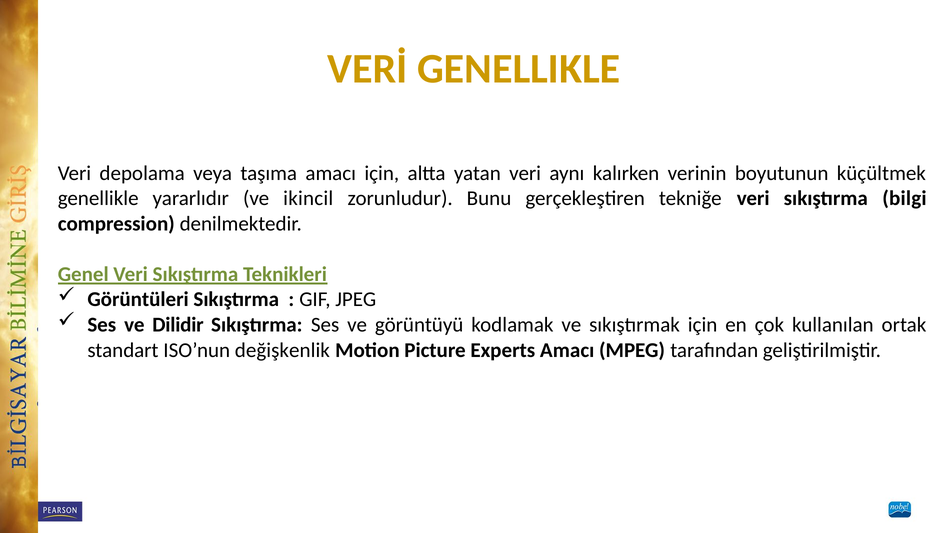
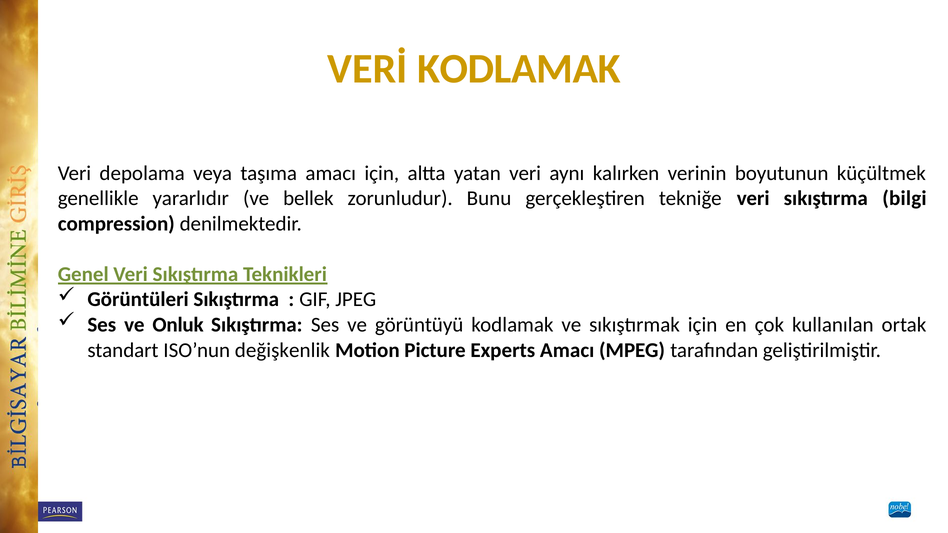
VERİ GENELLIKLE: GENELLIKLE -> KODLAMAK
ikincil: ikincil -> bellek
Dilidir: Dilidir -> Onluk
